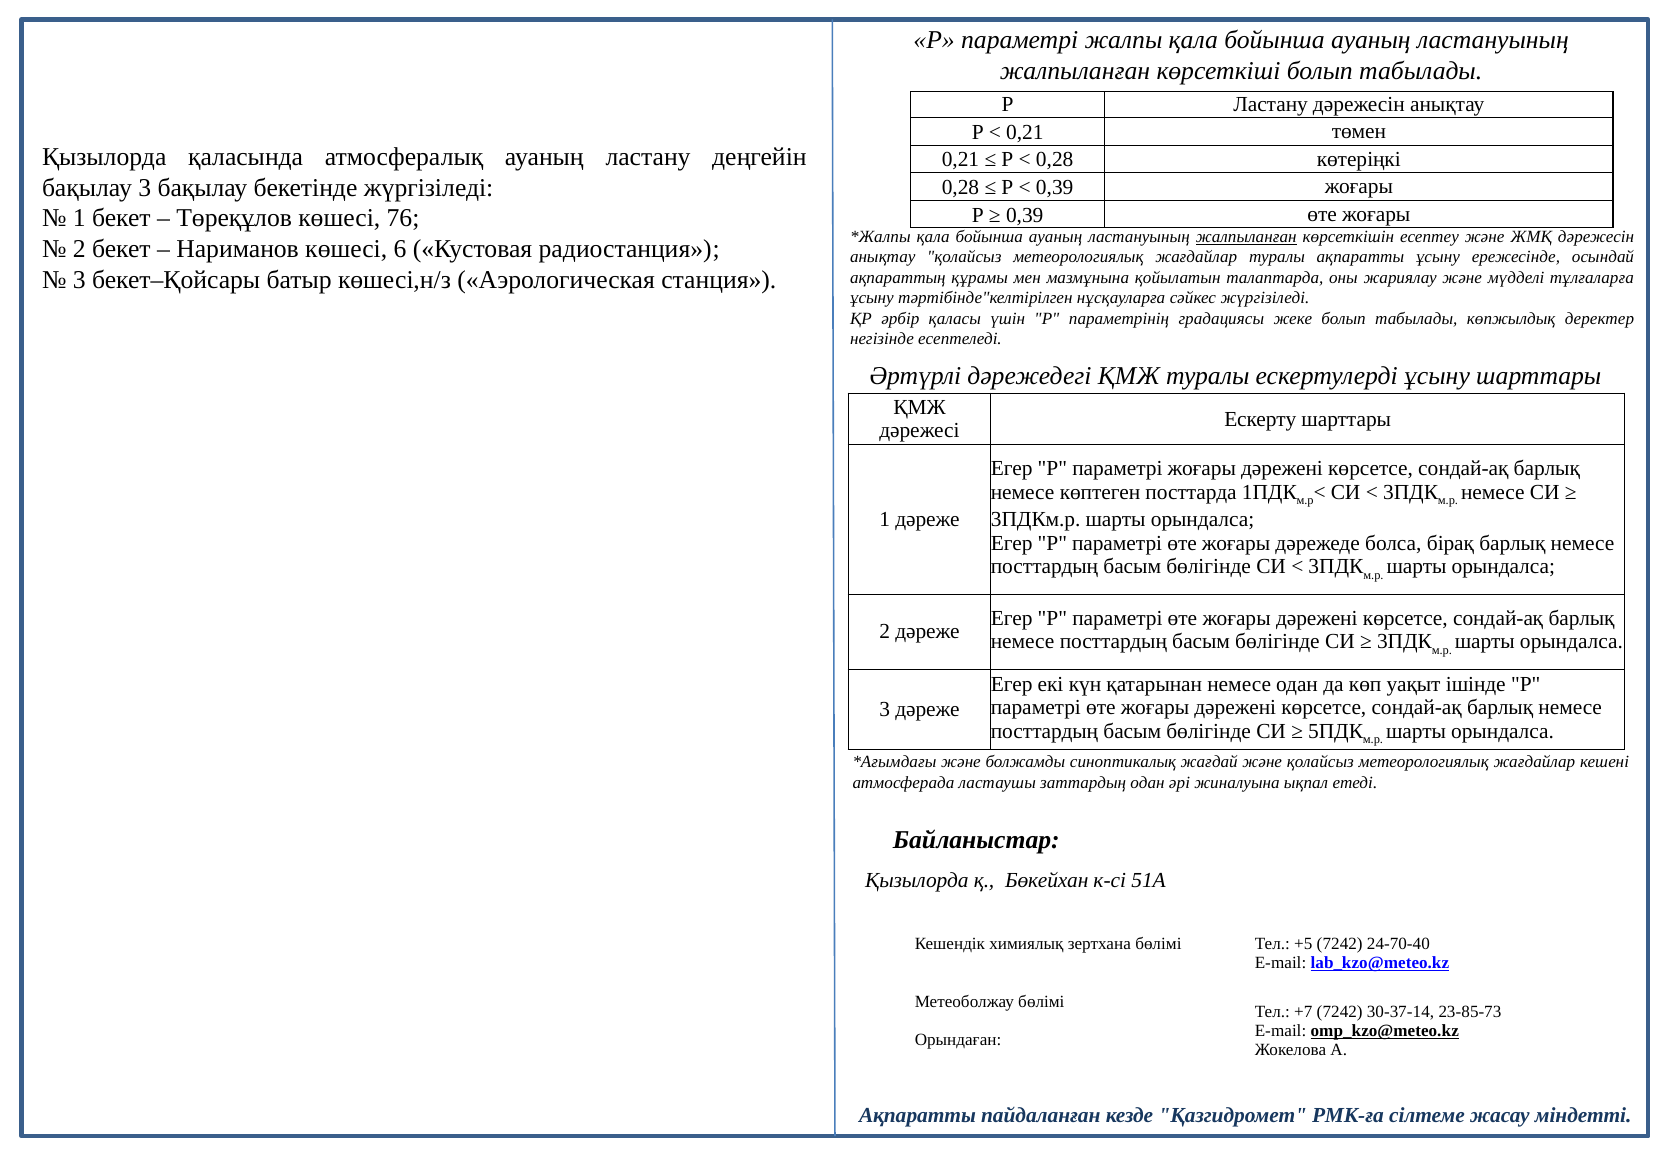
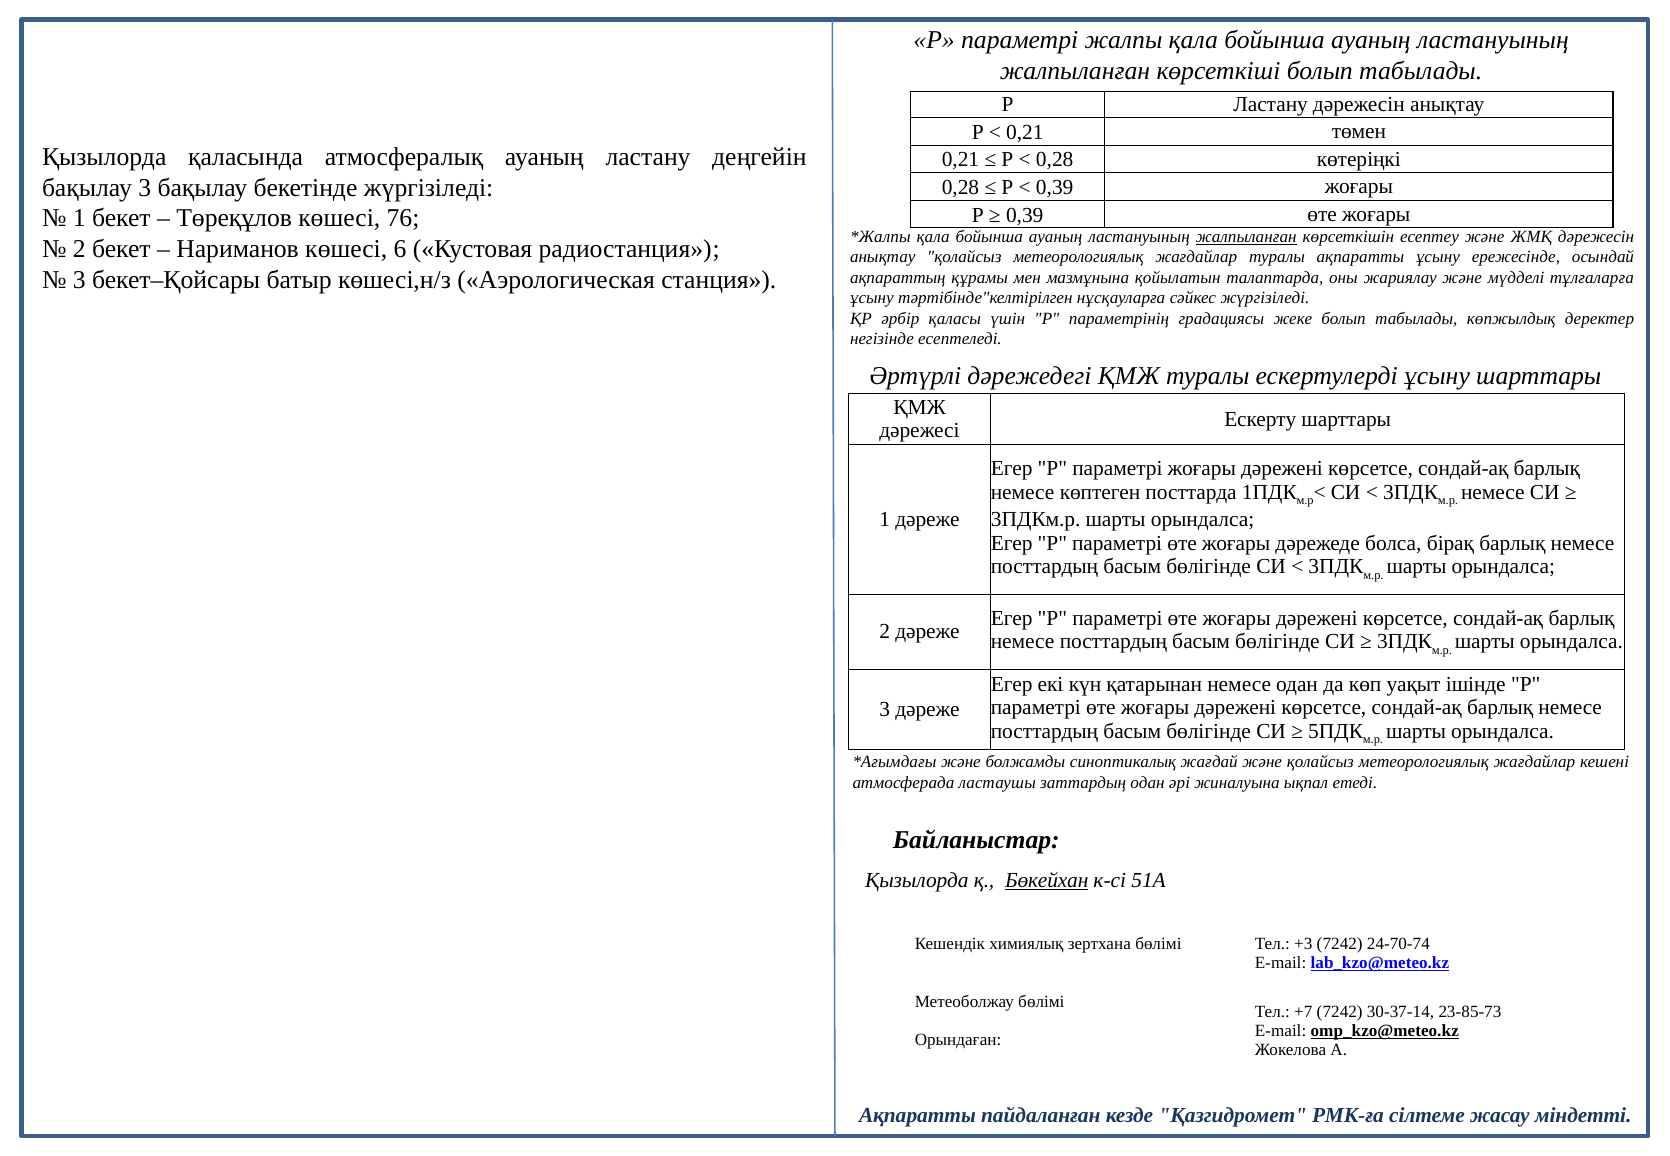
Бөкейхан underline: none -> present
+5: +5 -> +3
24-70-40: 24-70-40 -> 24-70-74
